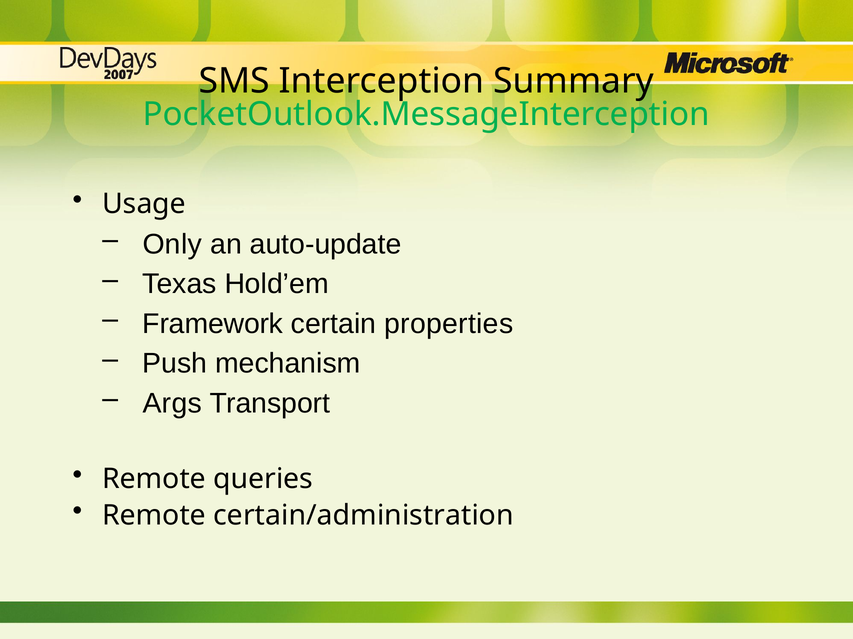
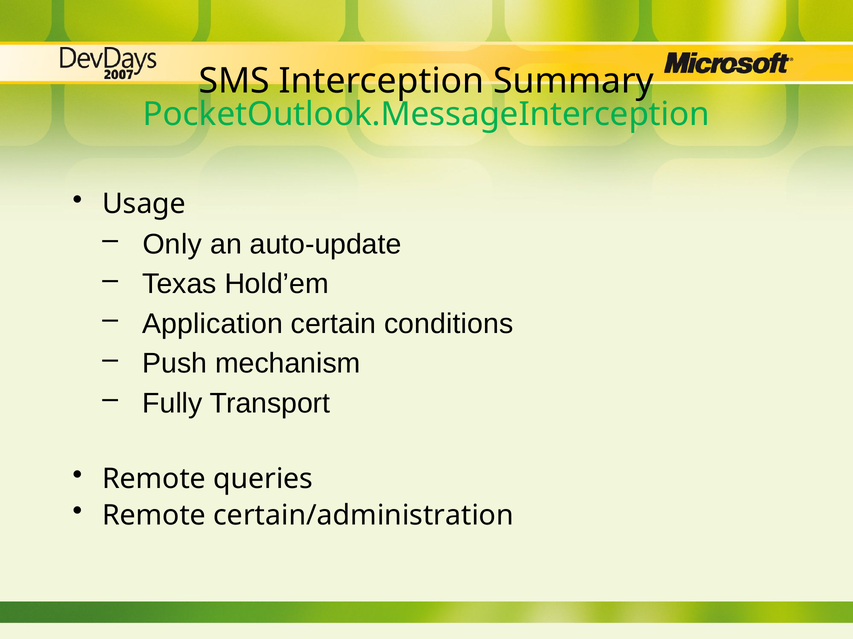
Framework: Framework -> Application
properties: properties -> conditions
Args: Args -> Fully
